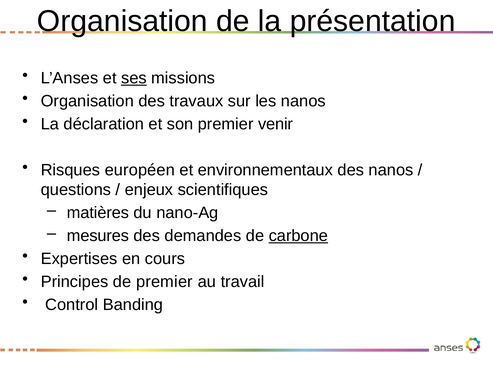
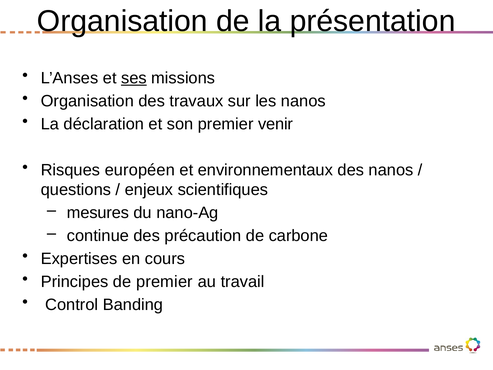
matières: matières -> mesures
mesures: mesures -> continue
demandes: demandes -> précaution
carbone underline: present -> none
